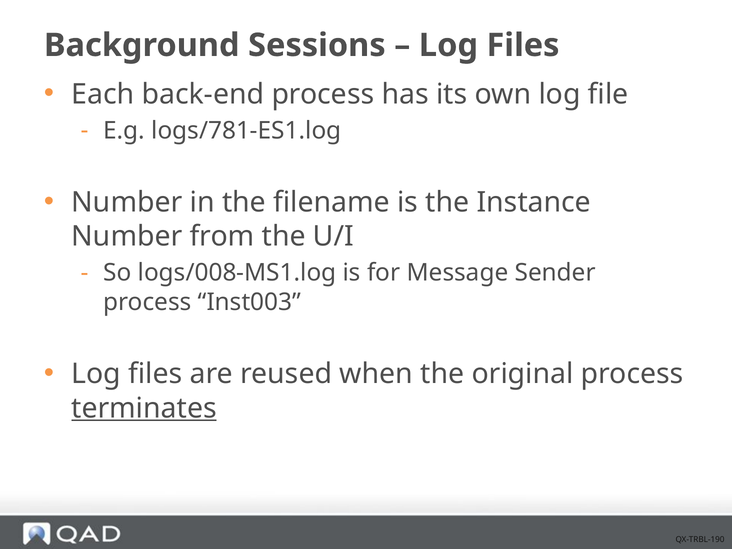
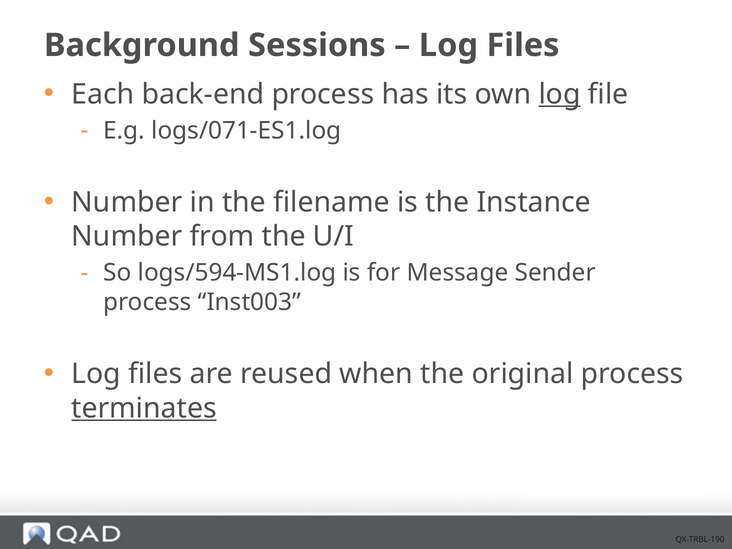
log at (560, 94) underline: none -> present
logs/781-ES1.log: logs/781-ES1.log -> logs/071-ES1.log
logs/008-MS1.log: logs/008-MS1.log -> logs/594-MS1.log
